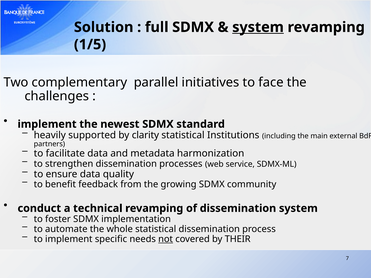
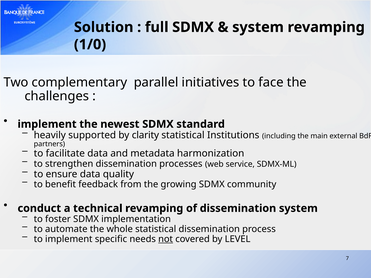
system at (258, 27) underline: present -> none
1/5: 1/5 -> 1/0
THEIR: THEIR -> LEVEL
